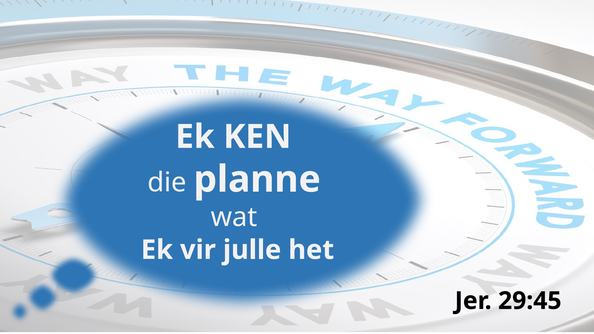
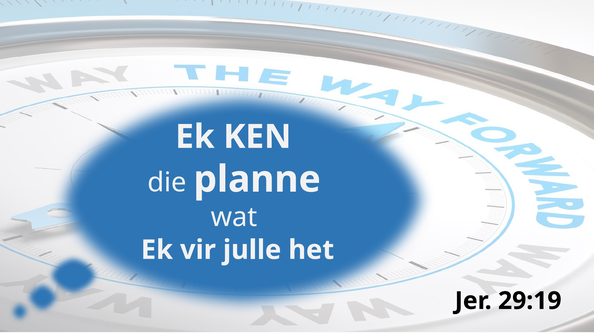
29:45: 29:45 -> 29:19
